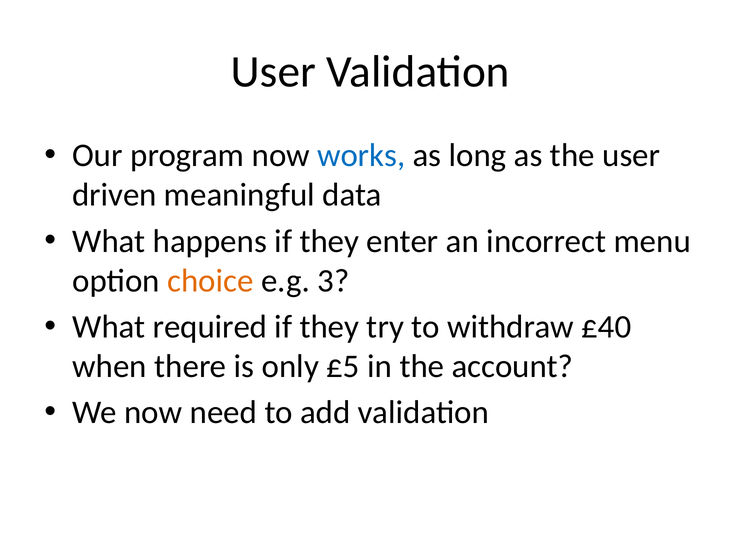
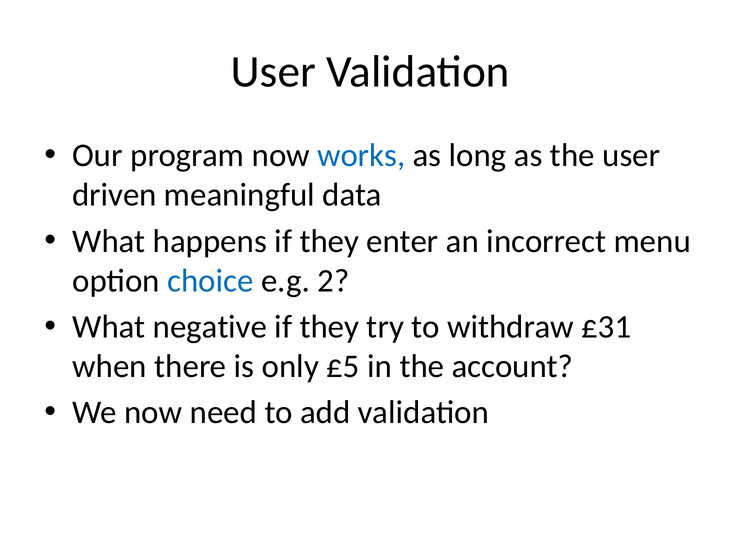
choice colour: orange -> blue
3: 3 -> 2
required: required -> negative
£40: £40 -> £31
